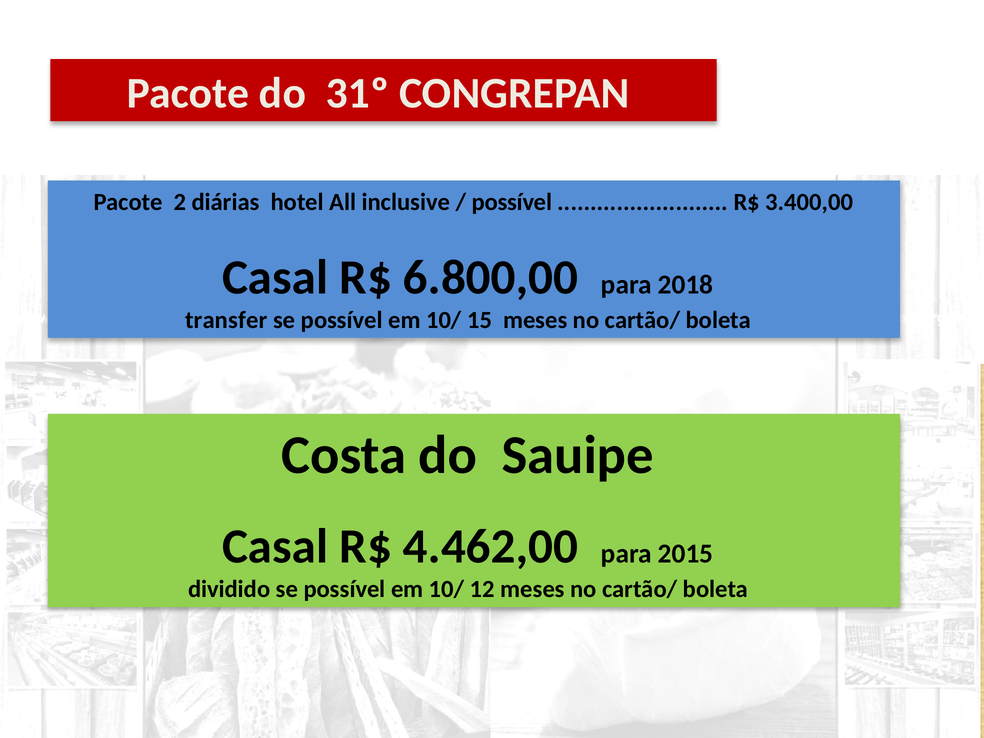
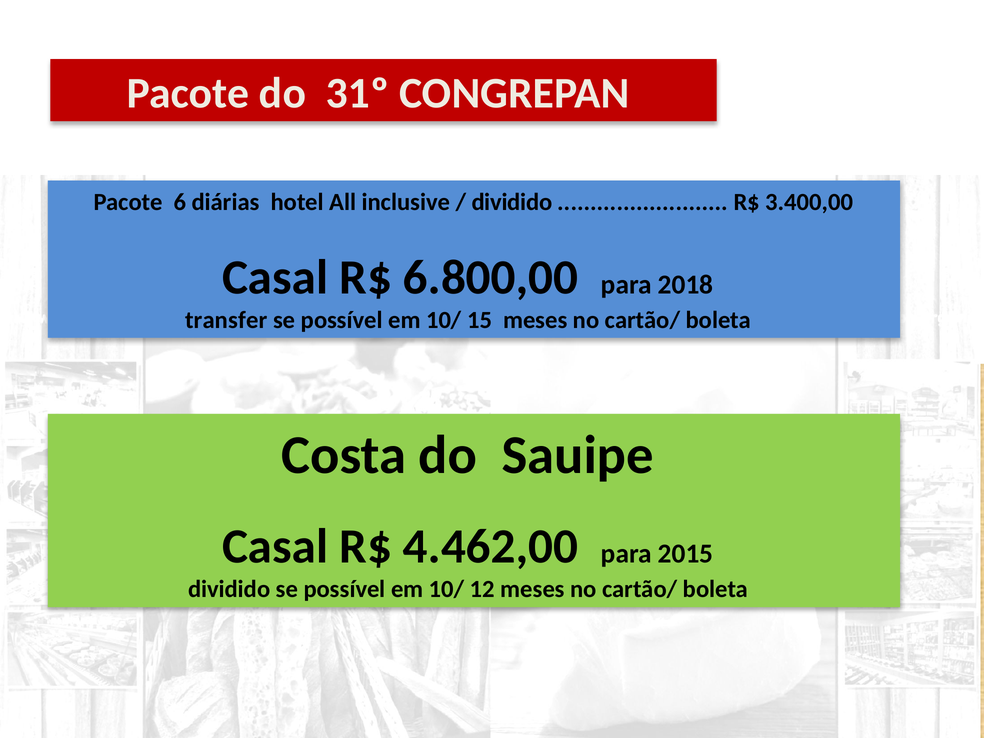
2: 2 -> 6
possível at (512, 202): possível -> dividido
